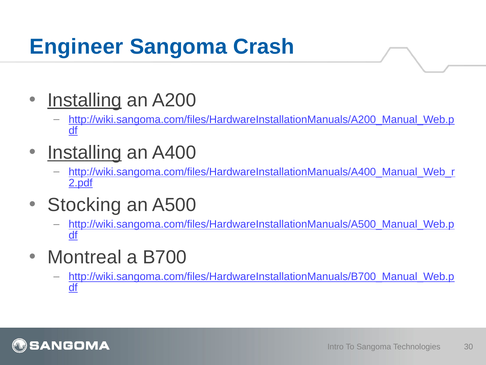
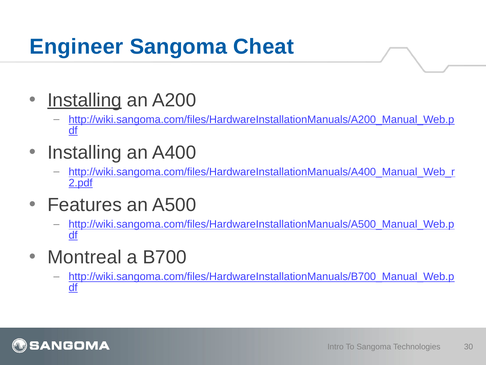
Crash: Crash -> Cheat
Installing at (85, 152) underline: present -> none
Stocking: Stocking -> Features
